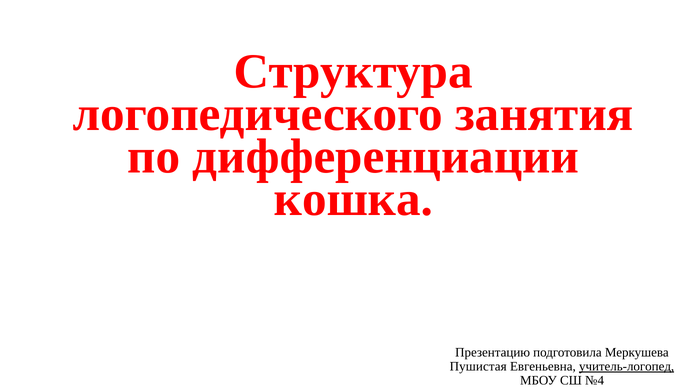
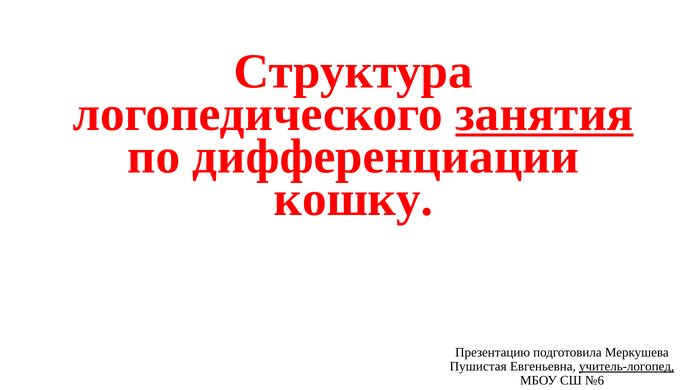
занятия underline: none -> present
кошка: кошка -> кошку
№4: №4 -> №6
